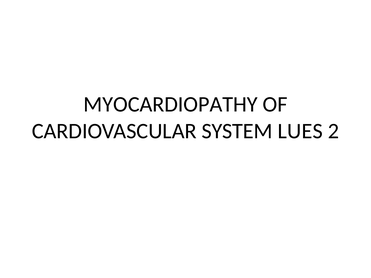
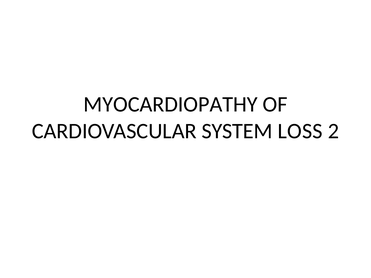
LUES: LUES -> LOSS
